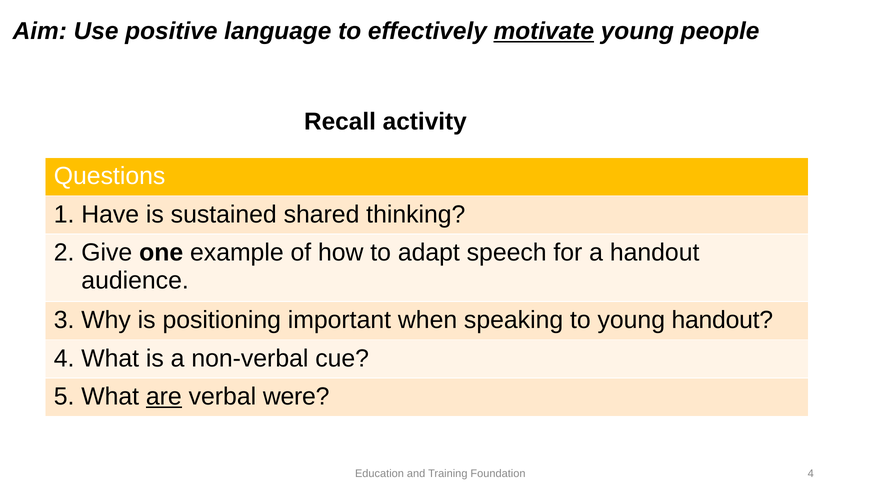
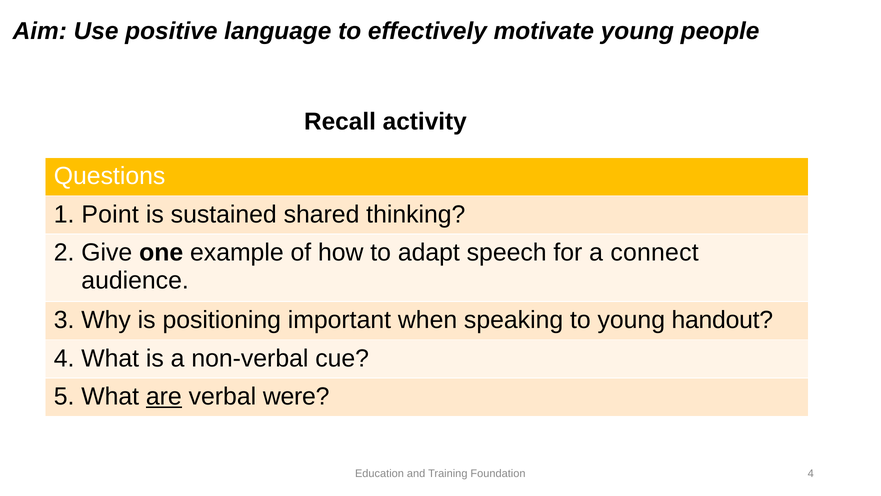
motivate underline: present -> none
Have: Have -> Point
a handout: handout -> connect
